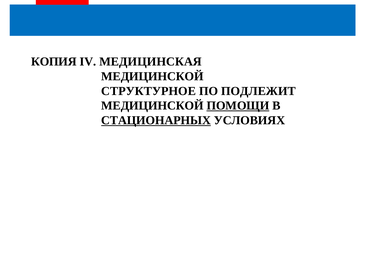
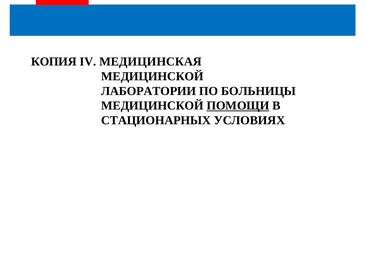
СТРУКТУРНОЕ: СТРУКТУРНОЕ -> ЛАБОРАТОРИИ
ПОДЛЕЖИТ: ПОДЛЕЖИТ -> БОЛЬНИЦЫ
СТАЦИОНАРНЫХ underline: present -> none
